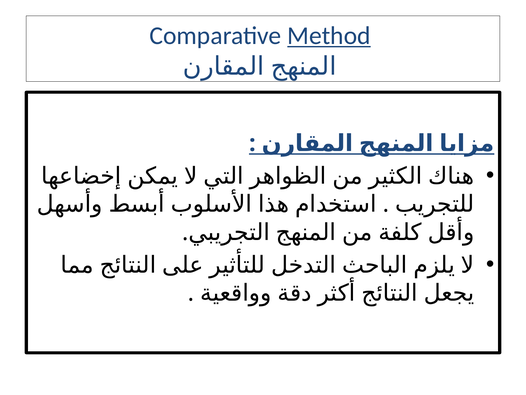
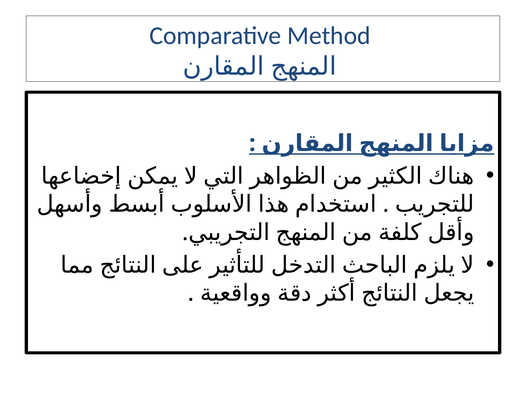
Method underline: present -> none
